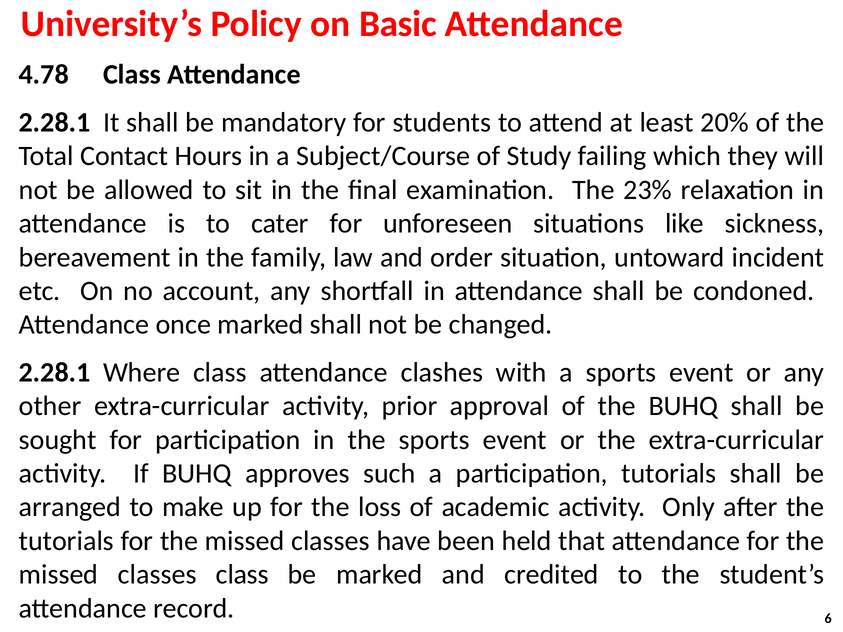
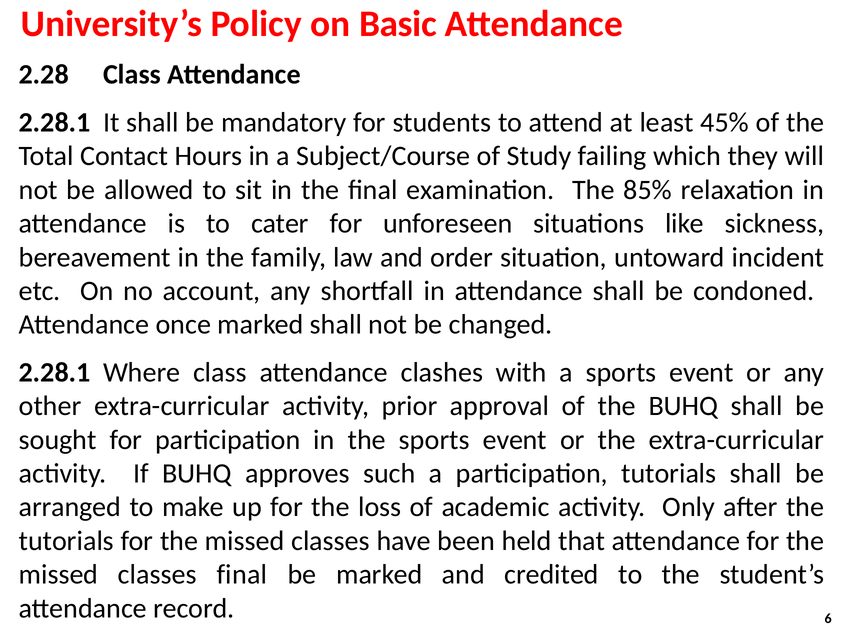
4.78: 4.78 -> 2.28
20%: 20% -> 45%
23%: 23% -> 85%
classes class: class -> final
